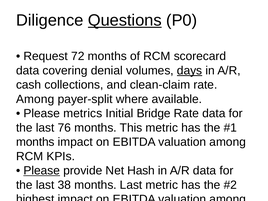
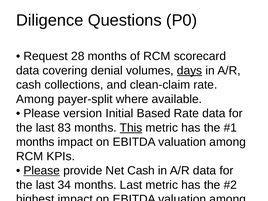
Questions underline: present -> none
72: 72 -> 28
metrics: metrics -> version
Bridge: Bridge -> Based
76: 76 -> 83
This at (131, 128) underline: none -> present
Net Hash: Hash -> Cash
38: 38 -> 34
